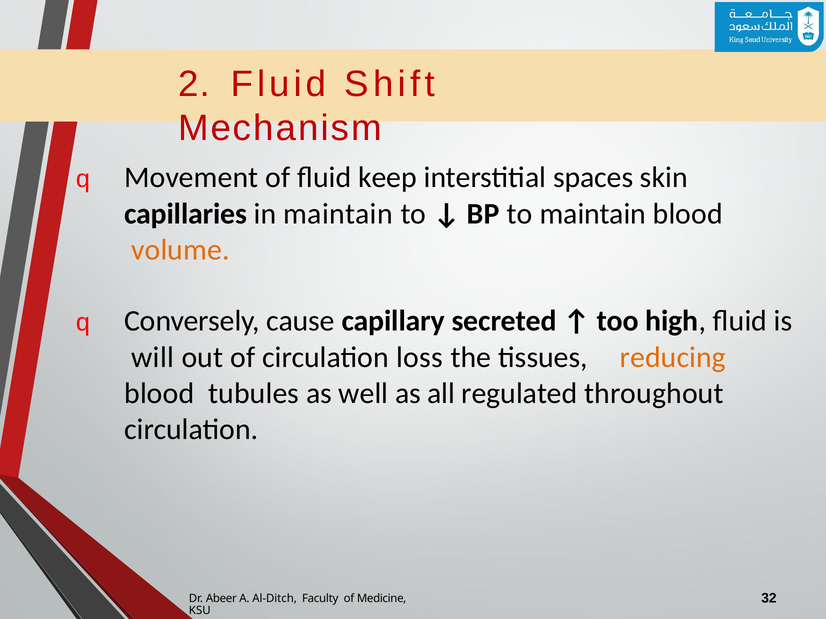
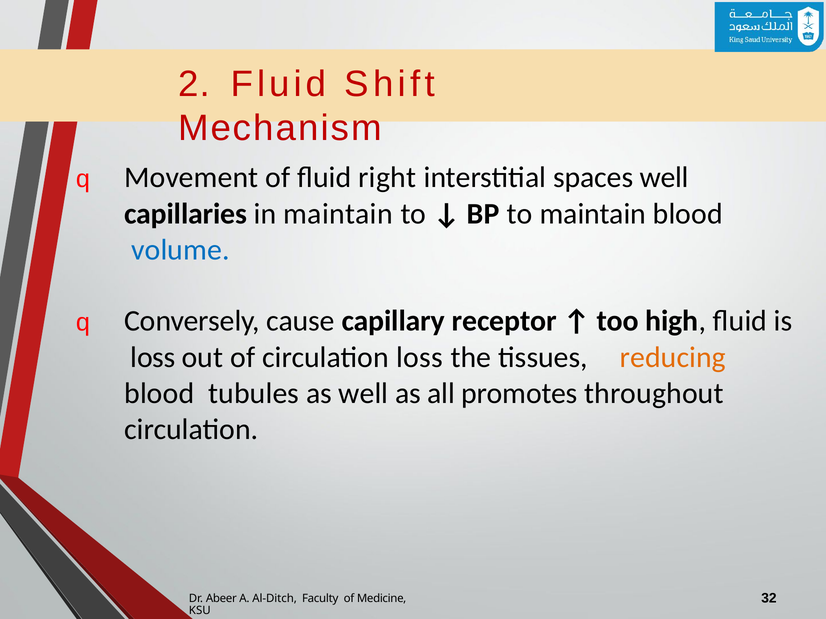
keep: keep -> right
spaces skin: skin -> well
volume colour: orange -> blue
secreted: secreted -> receptor
will at (153, 358): will -> loss
regulated: regulated -> promotes
